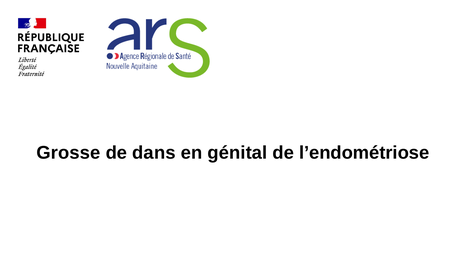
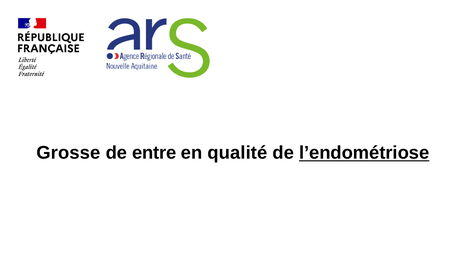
dans: dans -> entre
génital: génital -> qualité
l’endométriose underline: none -> present
